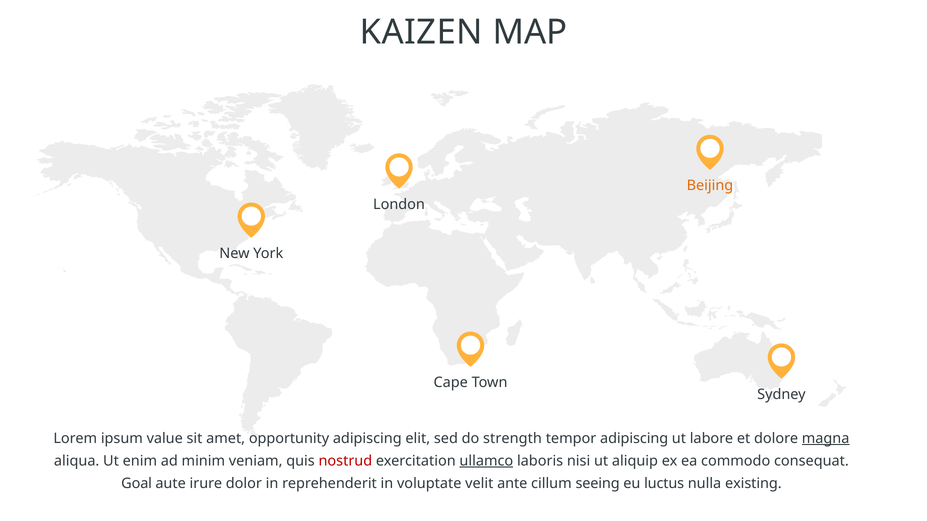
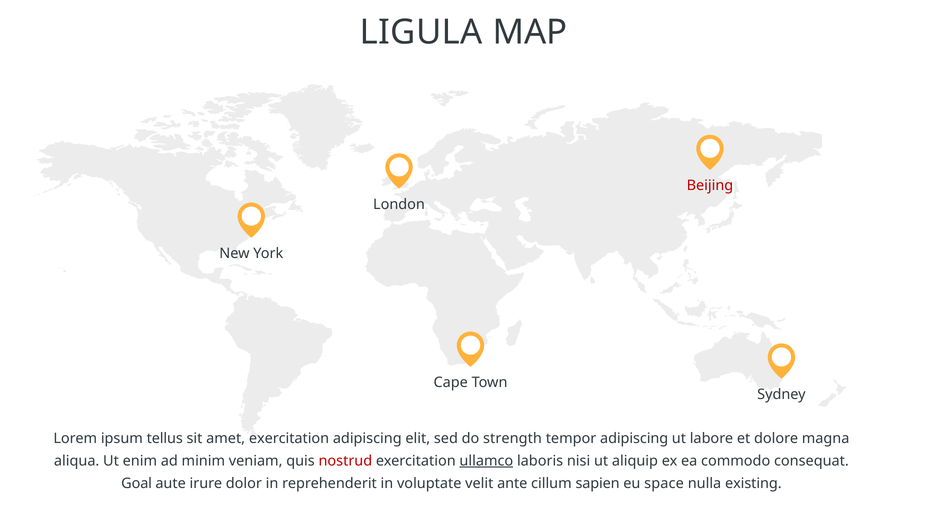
KAIZEN: KAIZEN -> LIGULA
Beijing colour: orange -> red
value: value -> tellus
amet opportunity: opportunity -> exercitation
magna underline: present -> none
seeing: seeing -> sapien
luctus: luctus -> space
